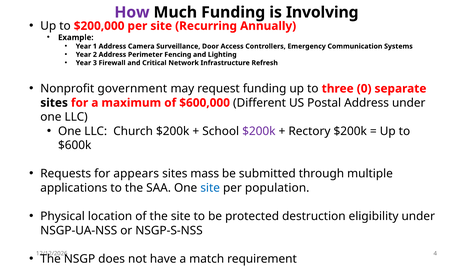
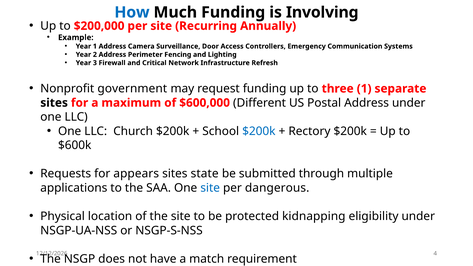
How colour: purple -> blue
three 0: 0 -> 1
$200k at (259, 131) colour: purple -> blue
mass: mass -> state
population: population -> dangerous
destruction: destruction -> kidnapping
